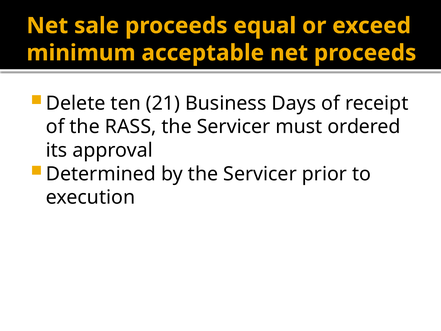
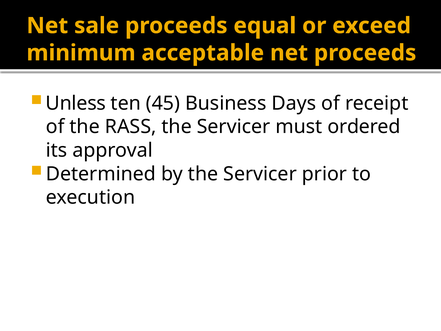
Delete: Delete -> Unless
21: 21 -> 45
